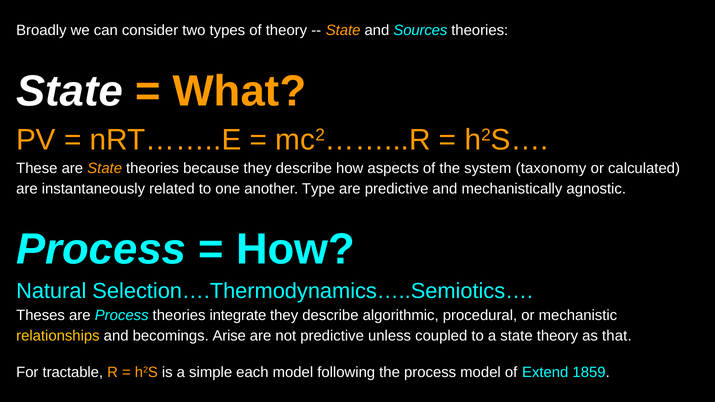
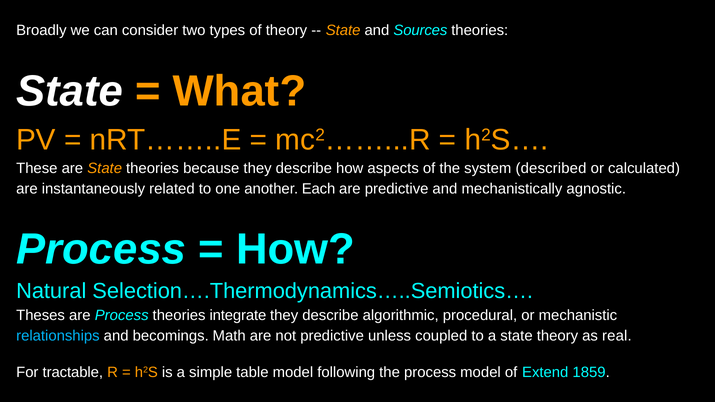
taxonomy: taxonomy -> described
Type: Type -> Each
relationships colour: yellow -> light blue
Arise: Arise -> Math
that: that -> real
each: each -> table
